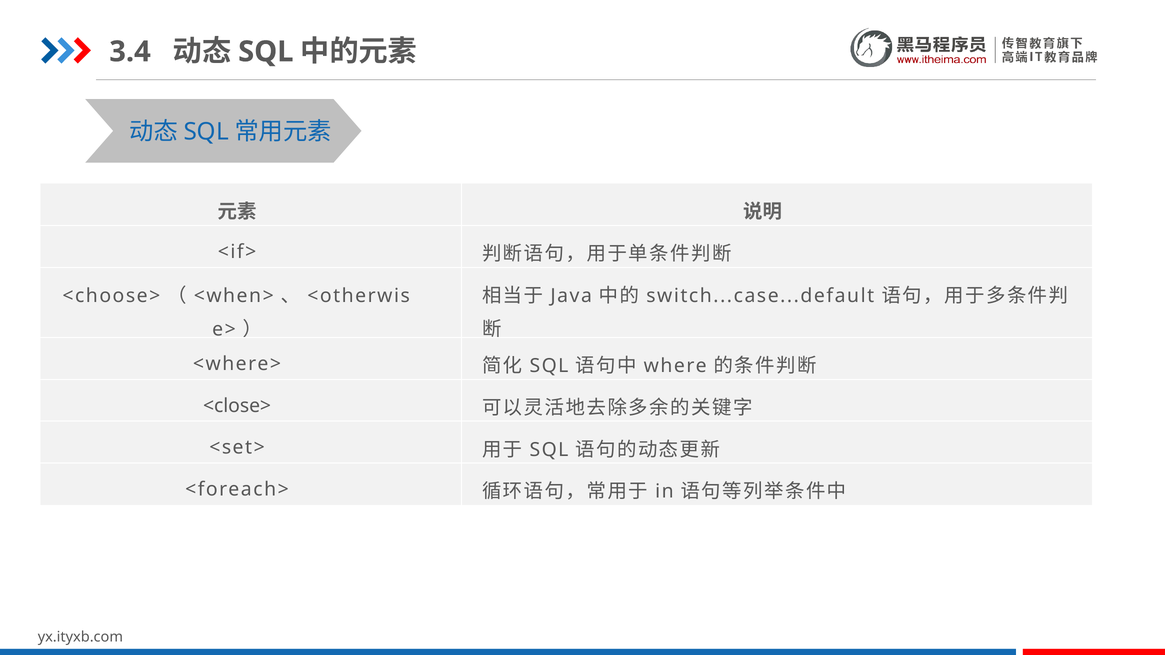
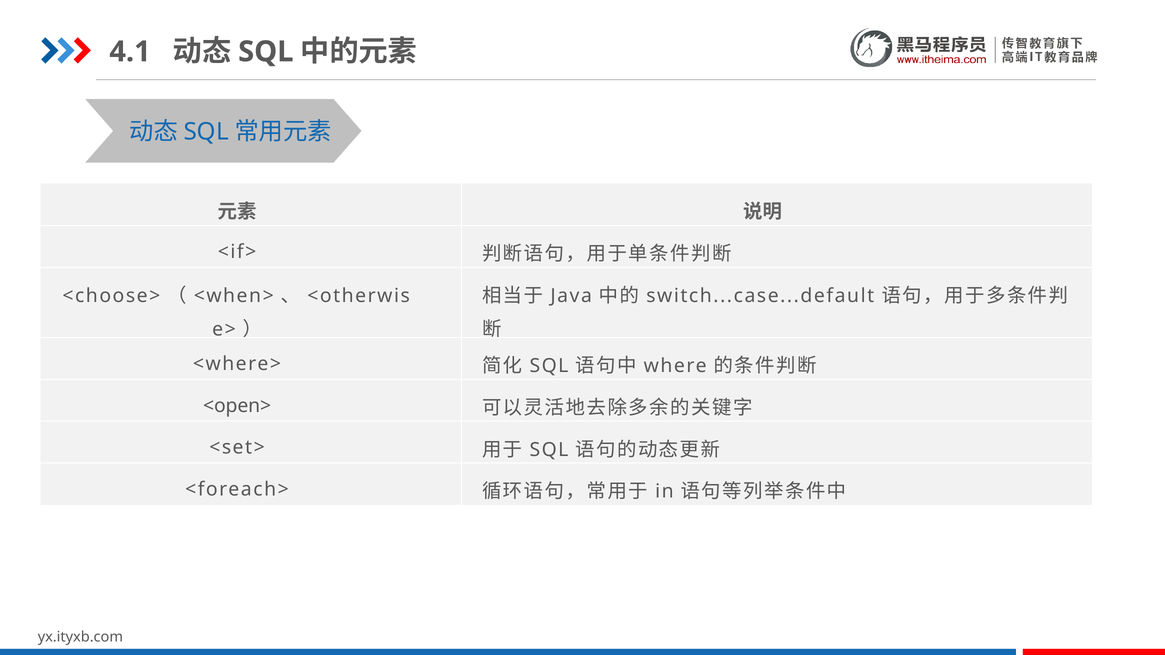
3.4: 3.4 -> 4.1
<close>: <close> -> <open>
